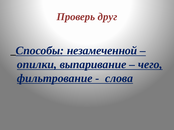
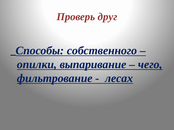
незамеченной: незамеченной -> собственного
слова: слова -> лесах
